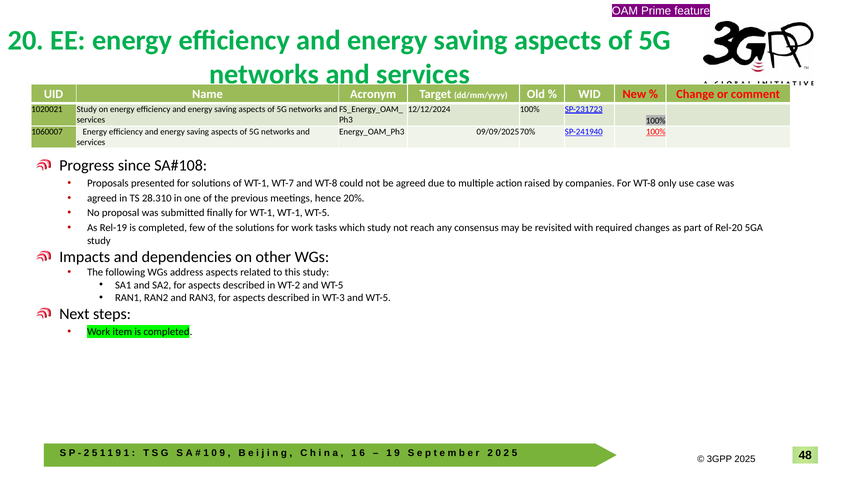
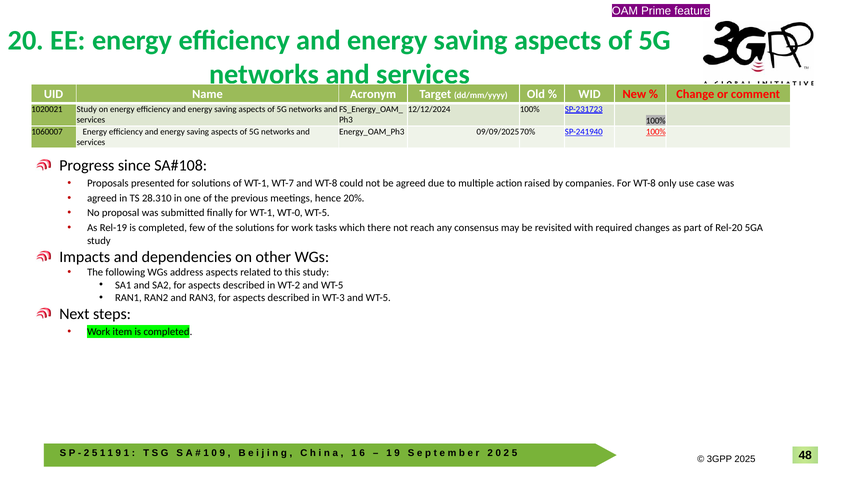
WT-1 WT-1: WT-1 -> WT-0
which study: study -> there
